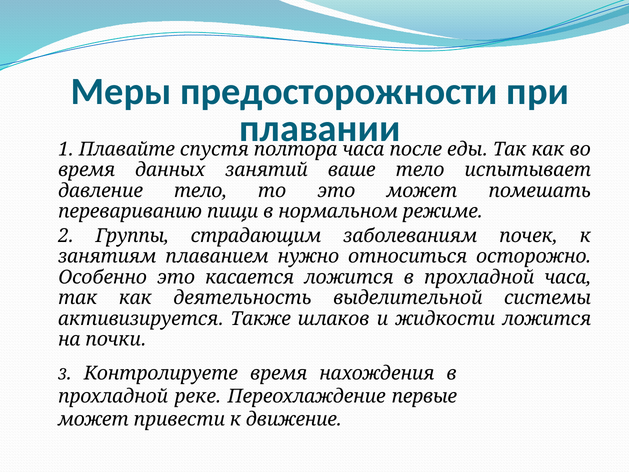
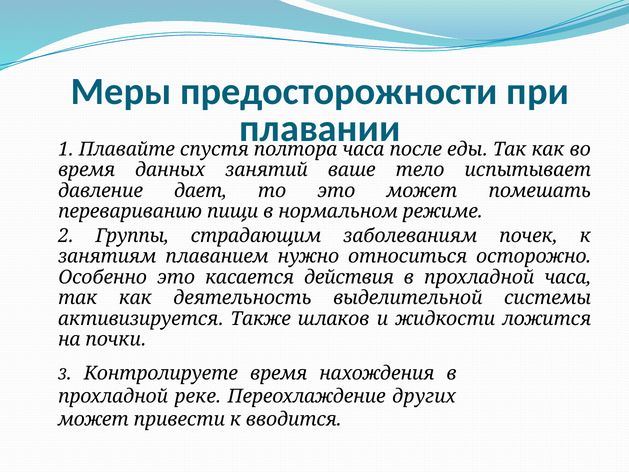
давление тело: тело -> дает
касается ложится: ложится -> действия
первые: первые -> других
движение: движение -> вводится
